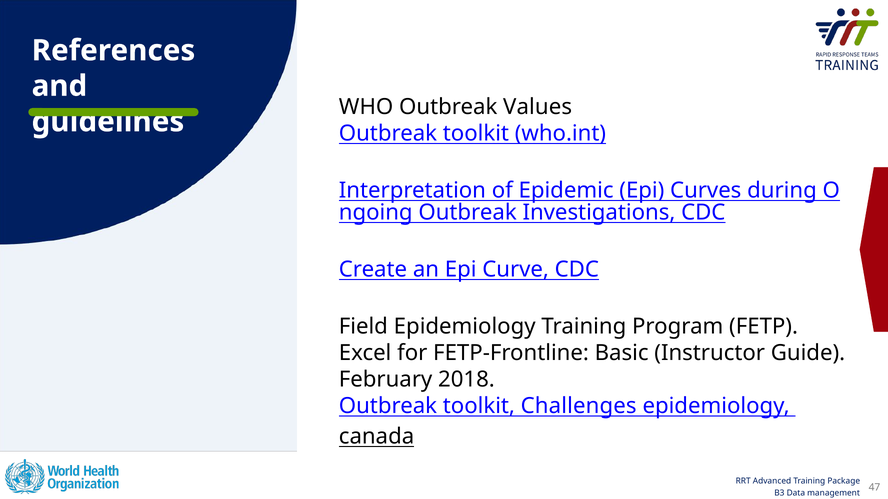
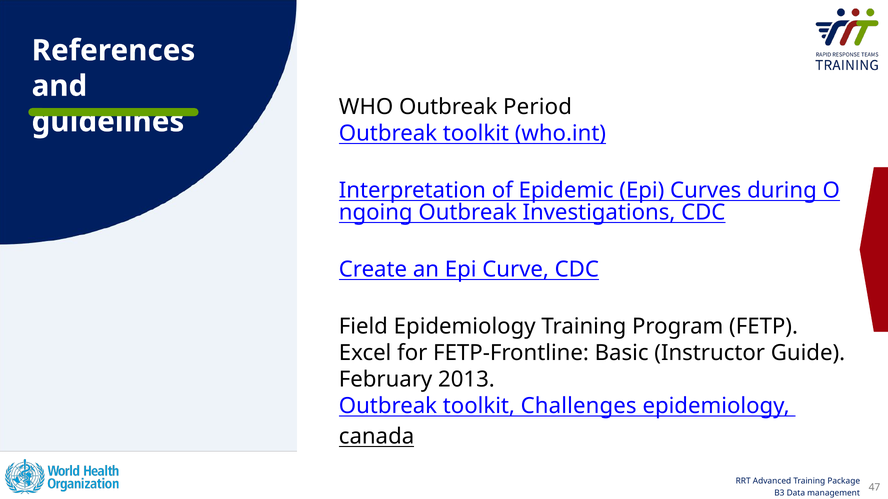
Values: Values -> Period
2018: 2018 -> 2013
